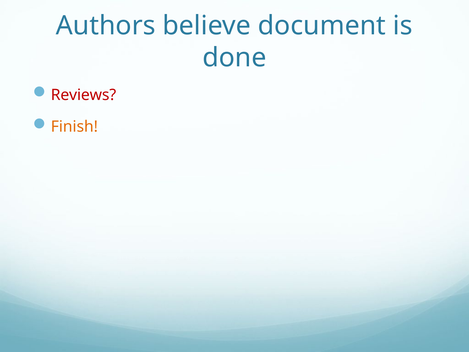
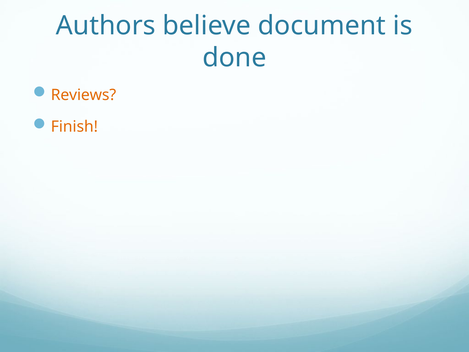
Reviews colour: red -> orange
